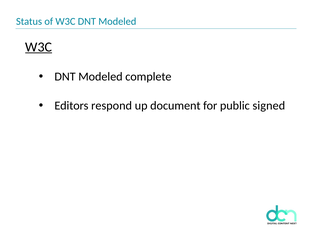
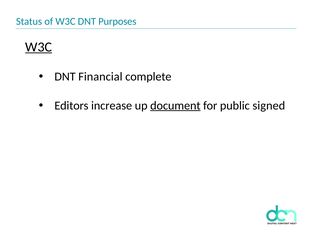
W3C DNT Modeled: Modeled -> Purposes
Modeled at (100, 77): Modeled -> Financial
respond: respond -> increase
document underline: none -> present
